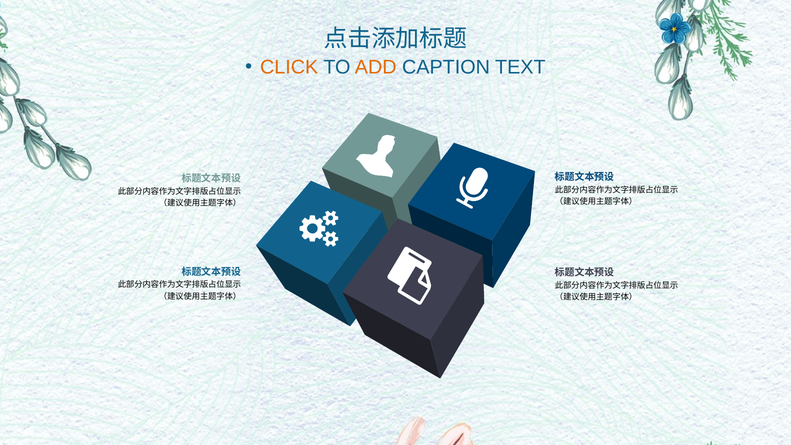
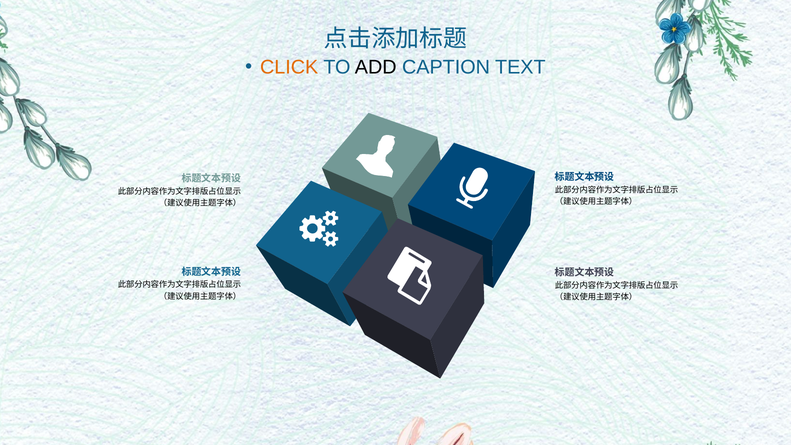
ADD colour: orange -> black
